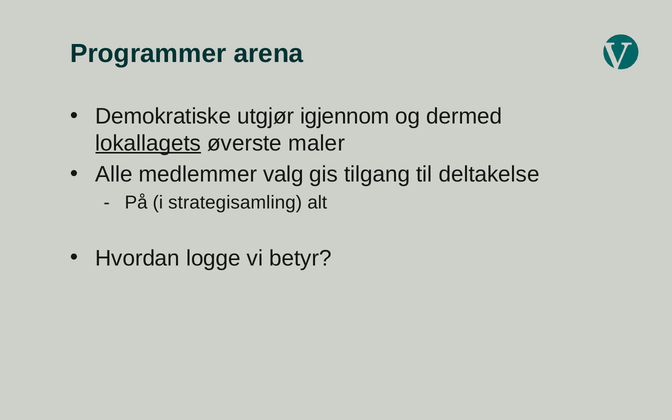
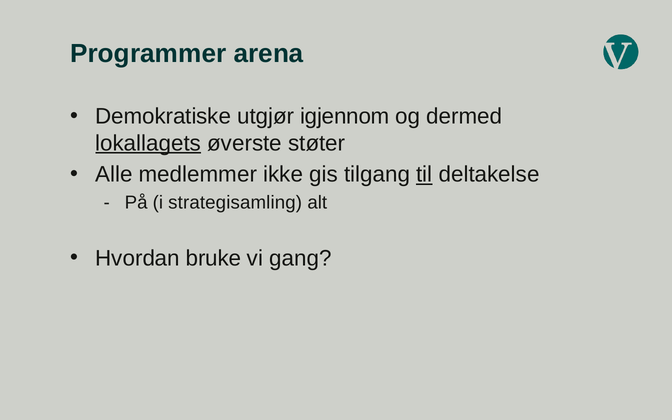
maler: maler -> støter
valg: valg -> ikke
til underline: none -> present
logge: logge -> bruke
betyr: betyr -> gang
